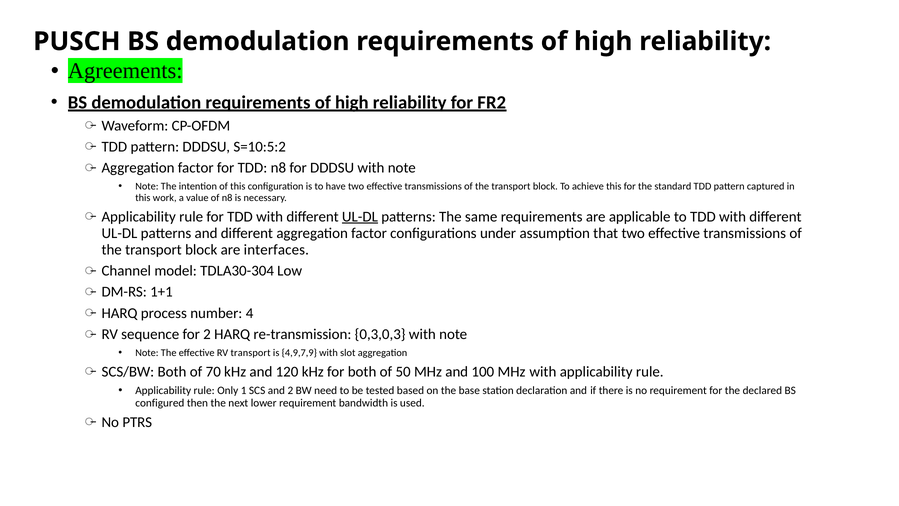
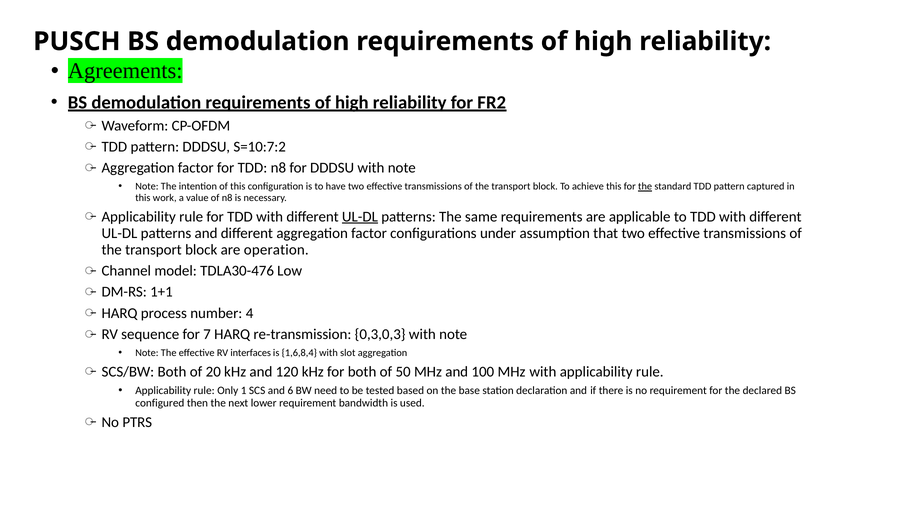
S=10:5:2: S=10:5:2 -> S=10:7:2
the at (645, 186) underline: none -> present
interfaces: interfaces -> operation
TDLA30-304: TDLA30-304 -> TDLA30-476
for 2: 2 -> 7
RV transport: transport -> interfaces
4,9,7,9: 4,9,7,9 -> 1,6,8,4
70: 70 -> 20
and 2: 2 -> 6
